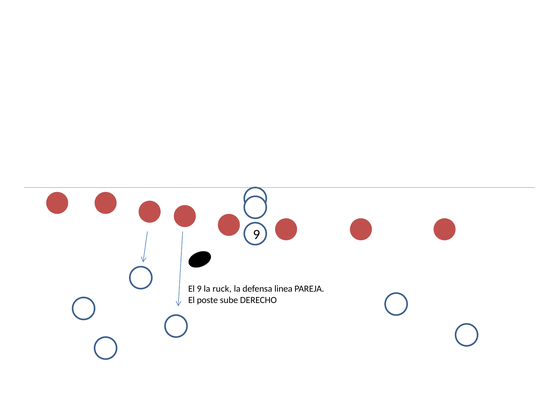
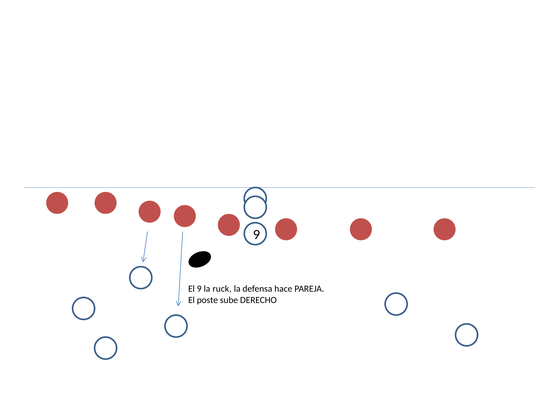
linea: linea -> hace
